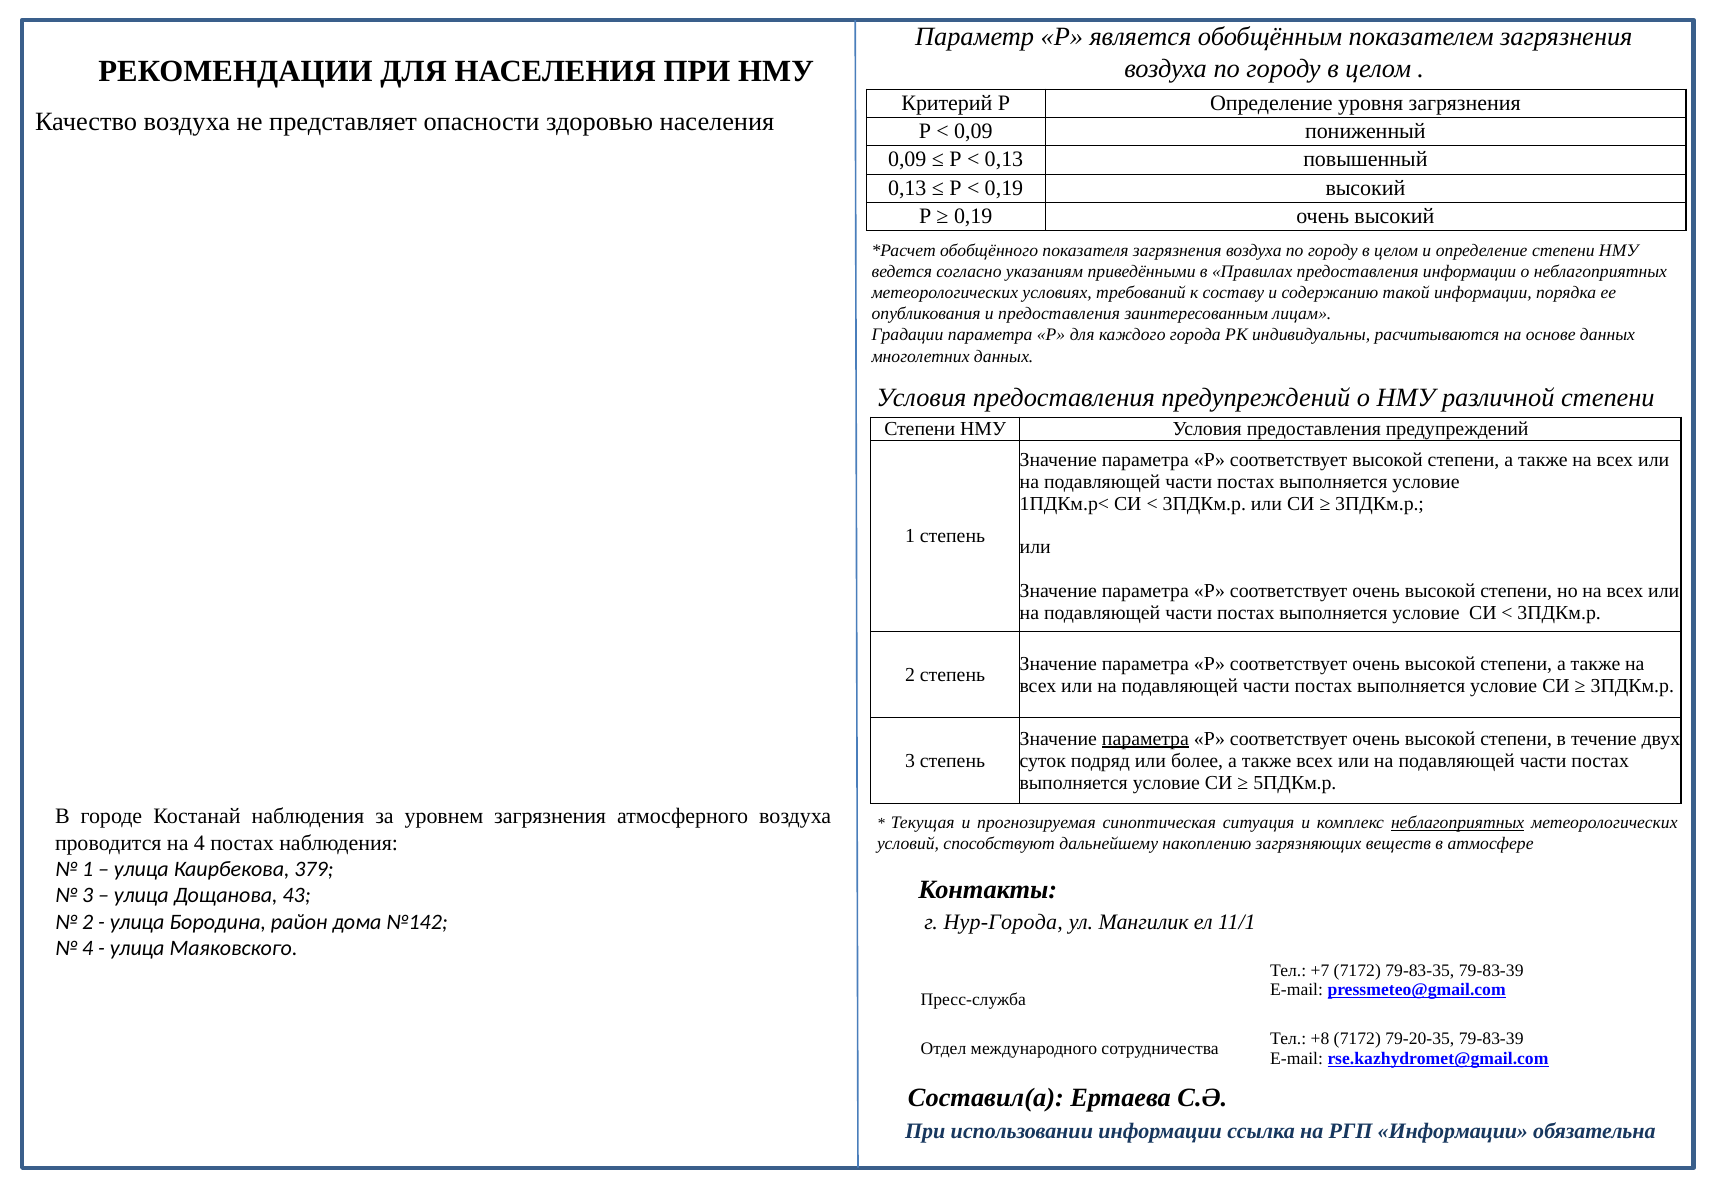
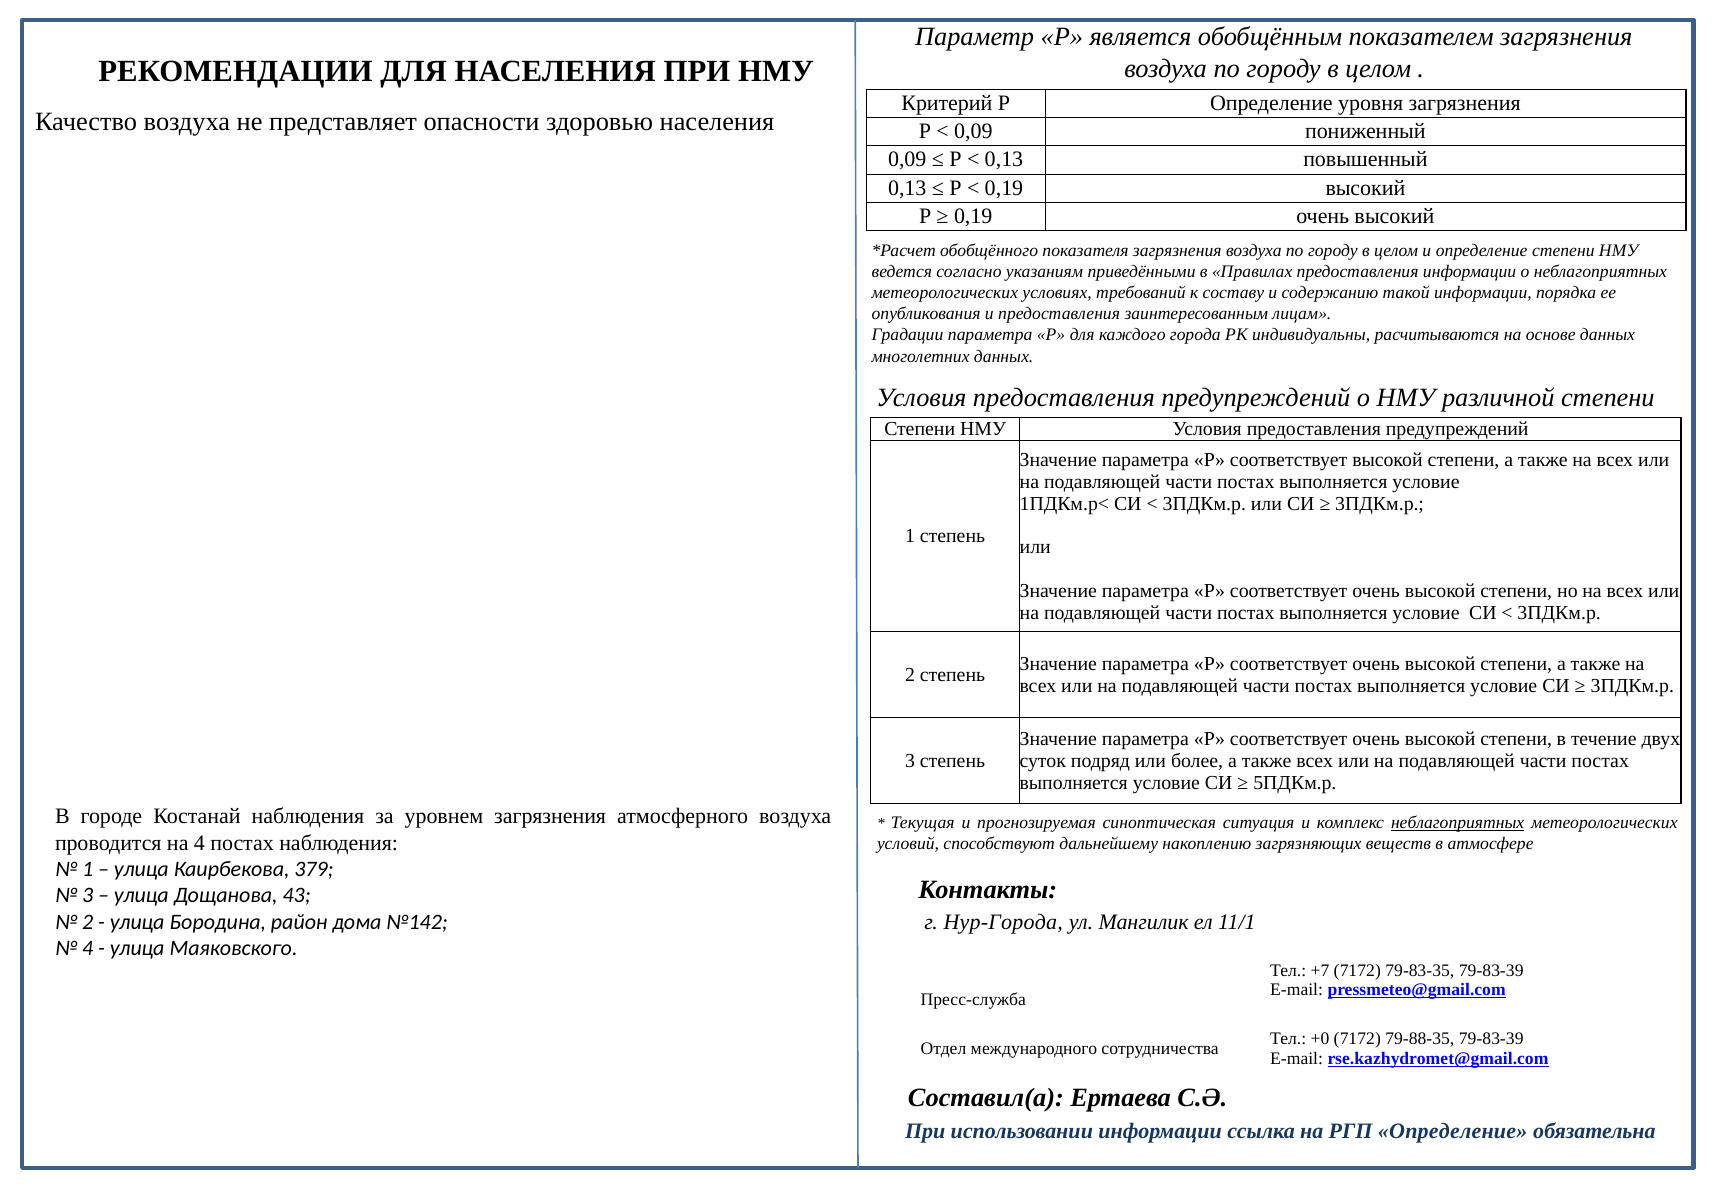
параметра at (1145, 739) underline: present -> none
+8: +8 -> +0
79-20-35: 79-20-35 -> 79-88-35
РГП Информации: Информации -> Определение
